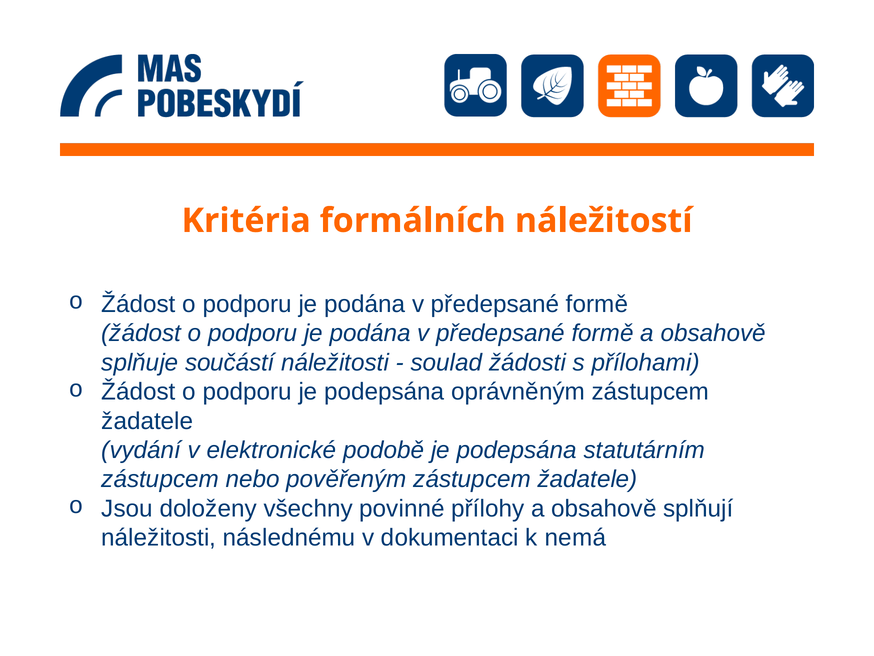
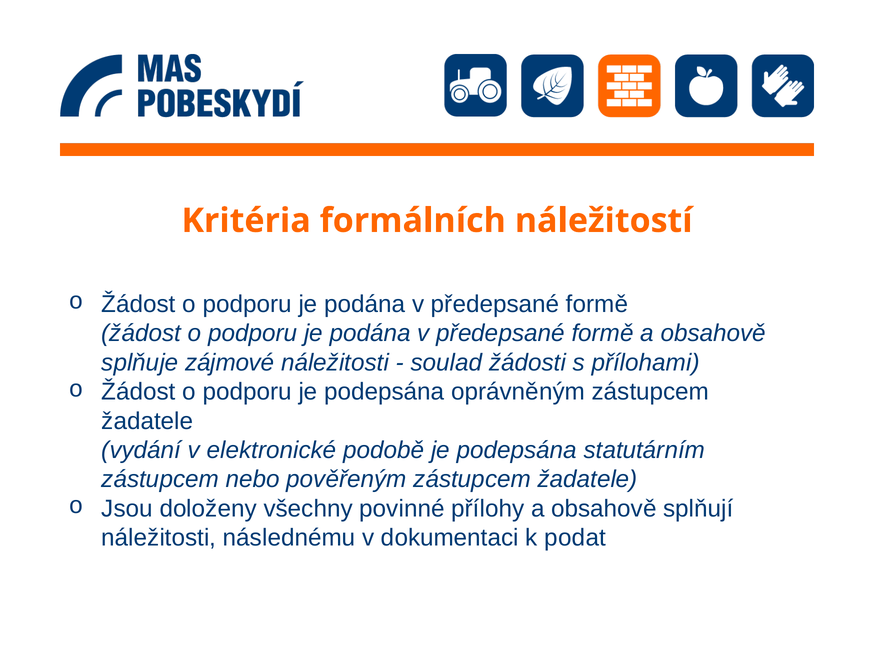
součástí: součástí -> zájmové
nemá: nemá -> podat
